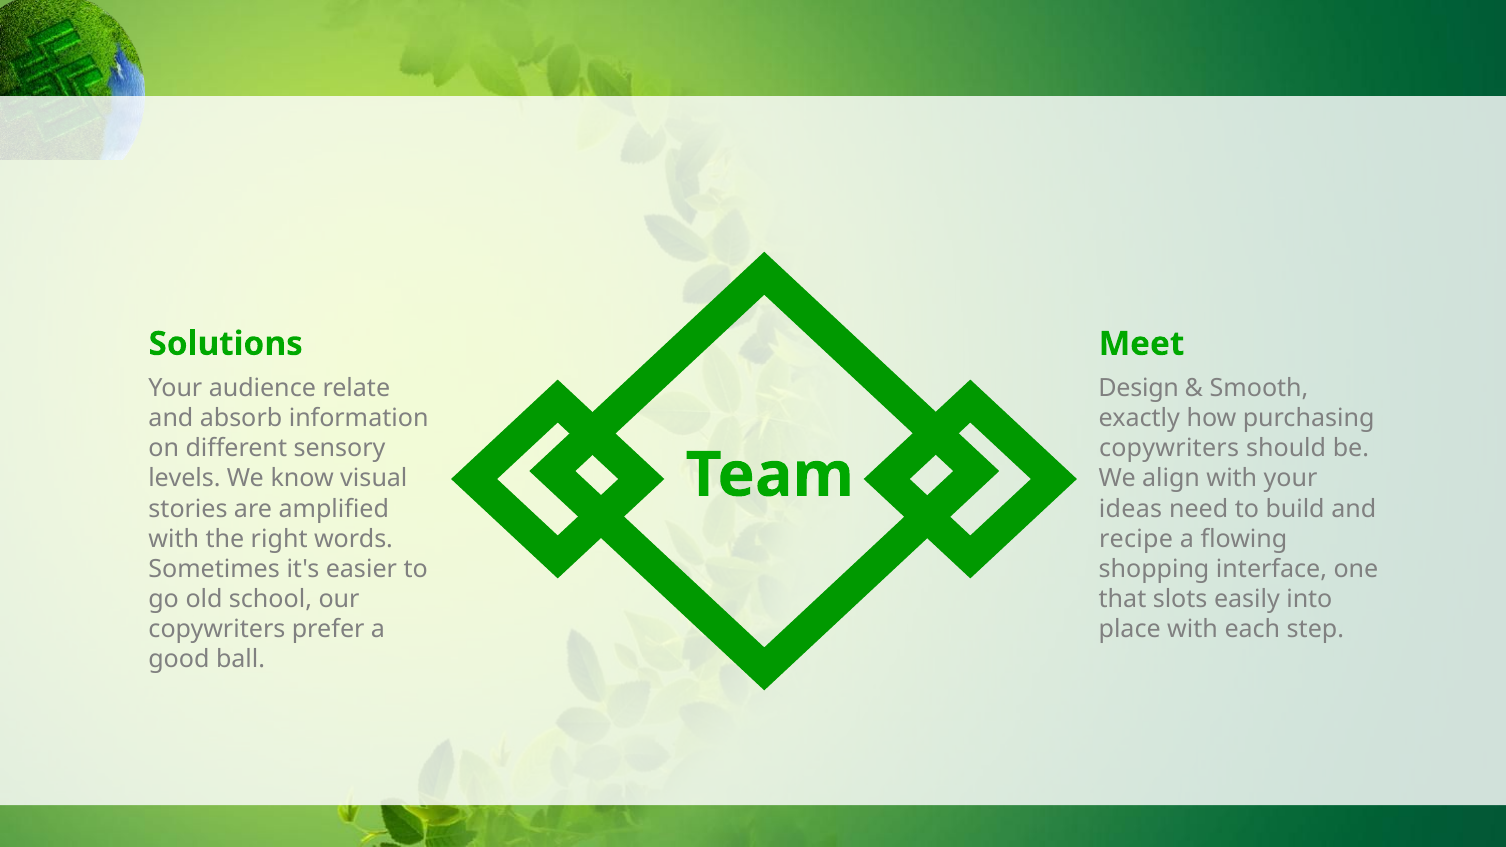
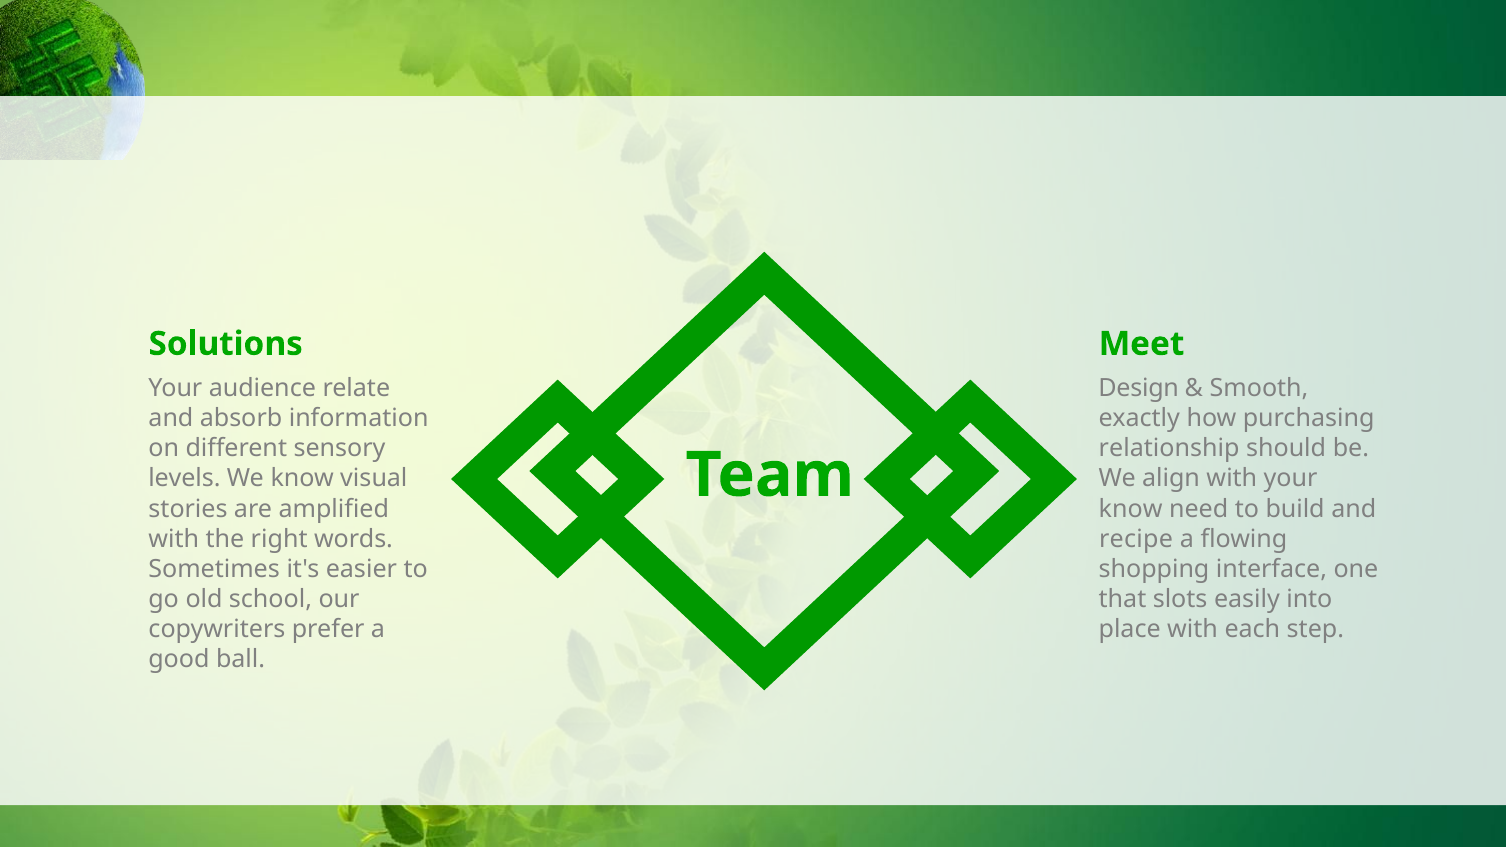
copywriters at (1169, 449): copywriters -> relationship
ideas at (1131, 509): ideas -> know
